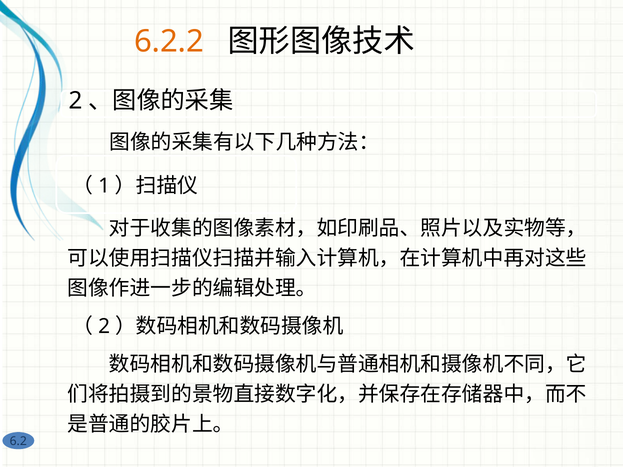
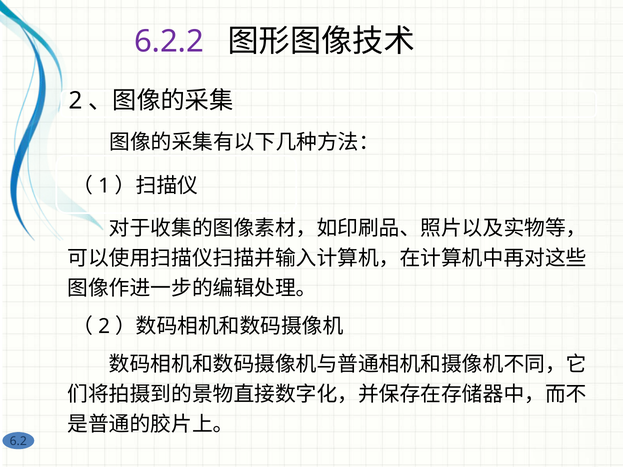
6.2.2 colour: orange -> purple
